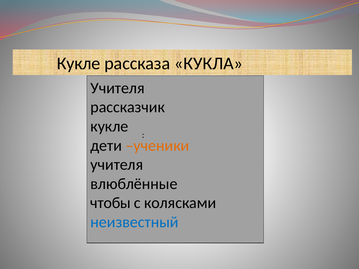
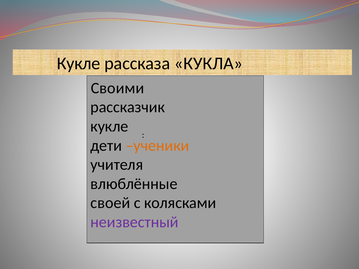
Учителя at (118, 88): Учителя -> Своими
чтобы: чтобы -> своей
неизвестный colour: blue -> purple
